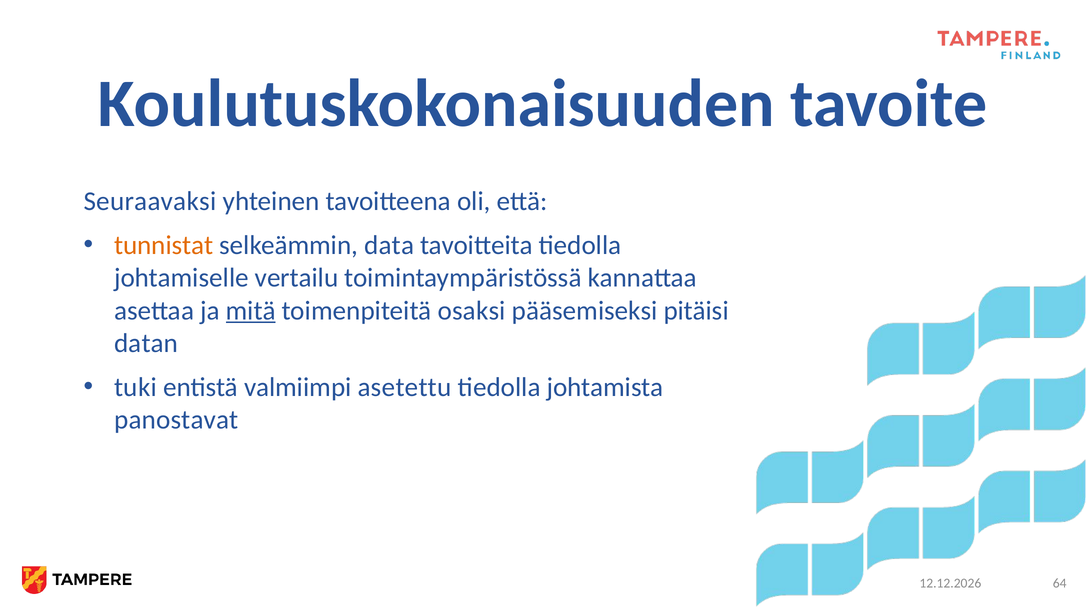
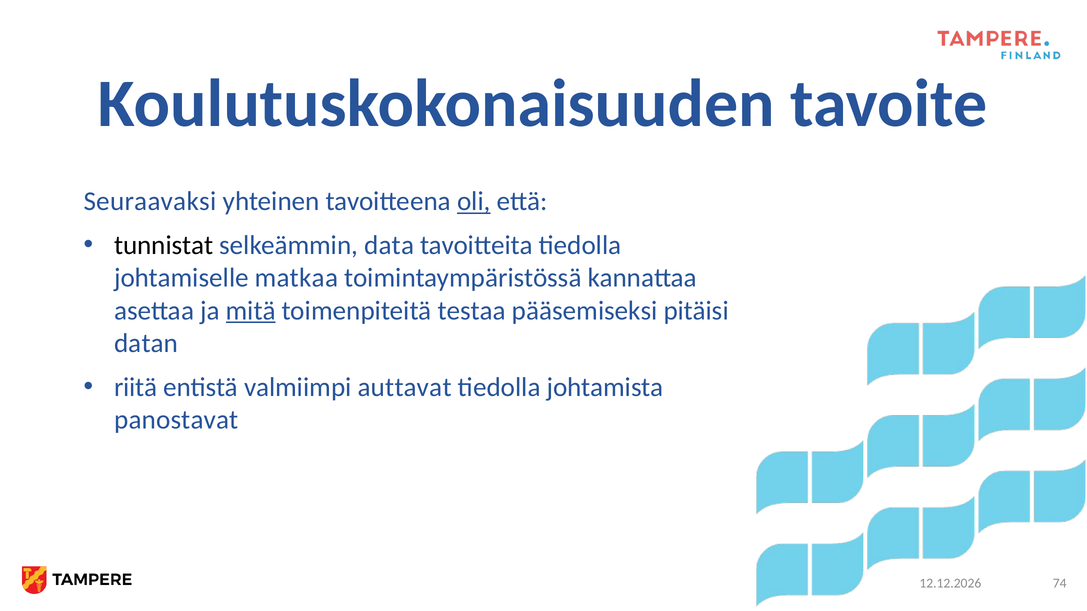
oli underline: none -> present
tunnistat colour: orange -> black
vertailu: vertailu -> matkaa
osaksi: osaksi -> testaa
tuki: tuki -> riitä
asetettu: asetettu -> auttavat
64: 64 -> 74
